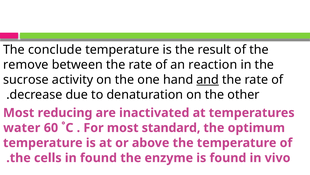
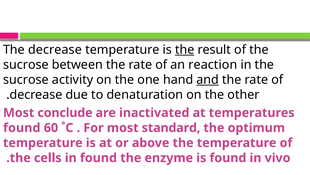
The conclude: conclude -> decrease
the at (185, 49) underline: none -> present
remove at (26, 64): remove -> sucrose
reducing: reducing -> conclude
water at (22, 127): water -> found
